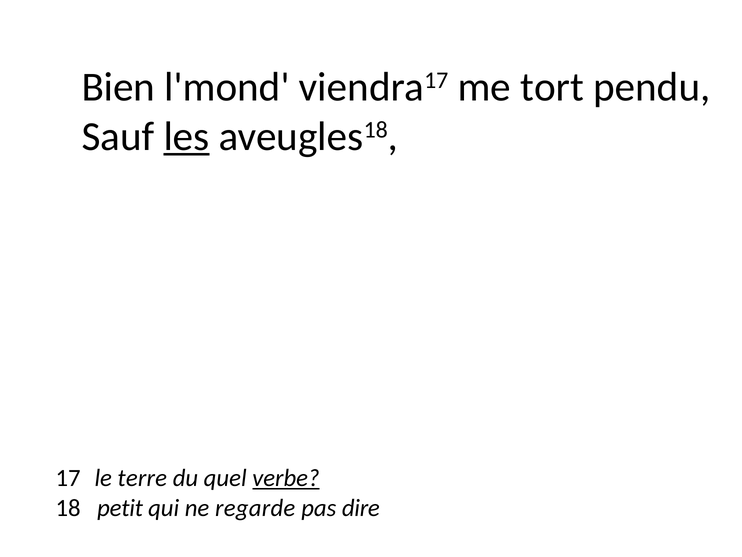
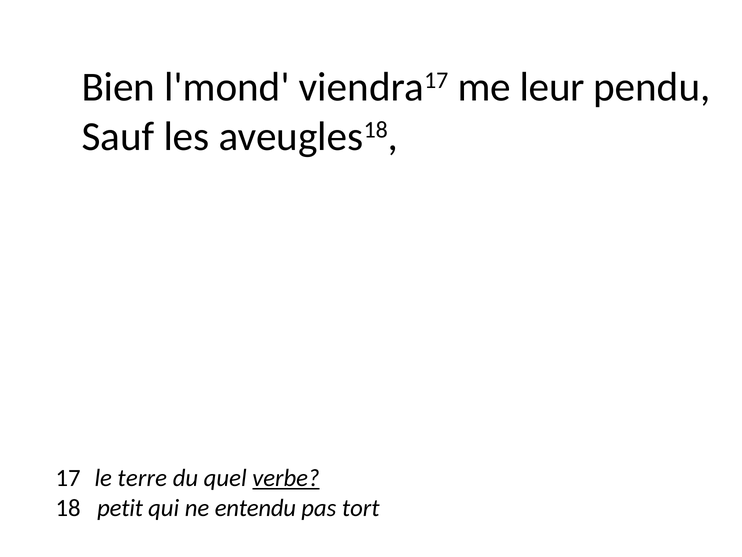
tort: tort -> leur
les underline: present -> none
regarde: regarde -> entendu
dire: dire -> tort
